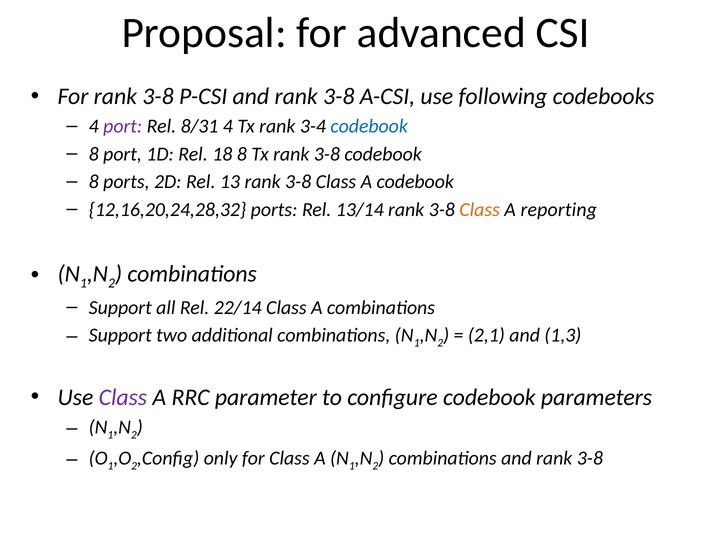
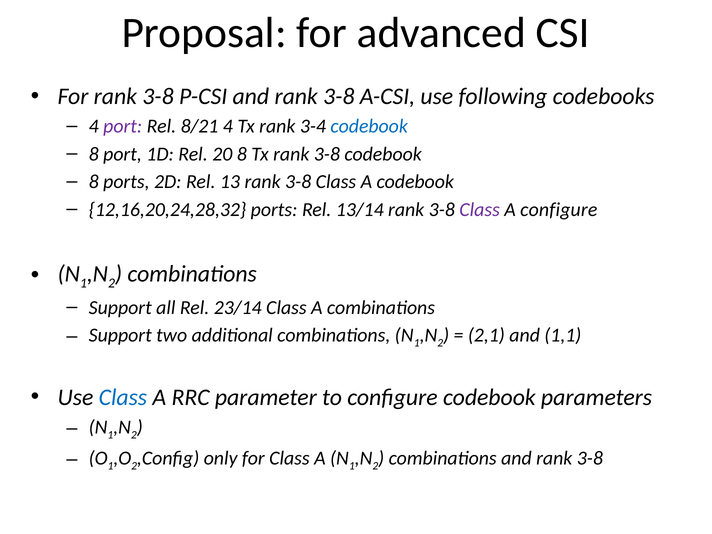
8/31: 8/31 -> 8/21
18: 18 -> 20
Class at (480, 209) colour: orange -> purple
A reporting: reporting -> configure
22/14: 22/14 -> 23/14
1,3: 1,3 -> 1,1
Class at (123, 397) colour: purple -> blue
